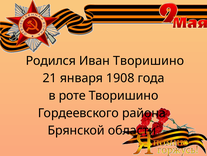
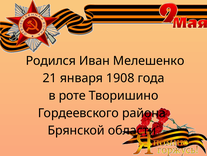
Иван Творишино: Творишино -> Мелешенко
